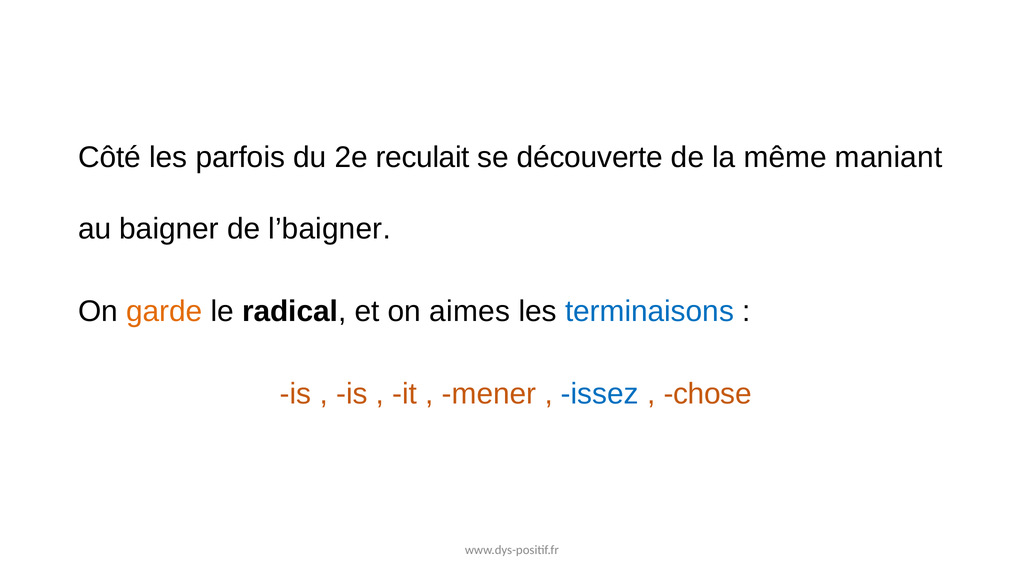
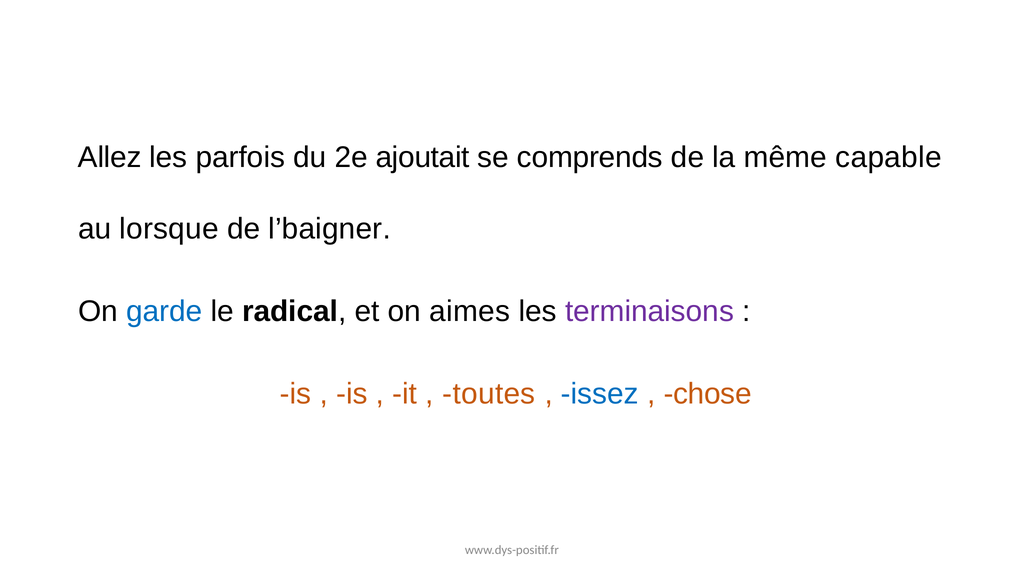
Côté: Côté -> Allez
reculait: reculait -> ajoutait
découverte: découverte -> comprends
maniant: maniant -> capable
baigner: baigner -> lorsque
garde colour: orange -> blue
terminaisons colour: blue -> purple
mener: mener -> toutes
